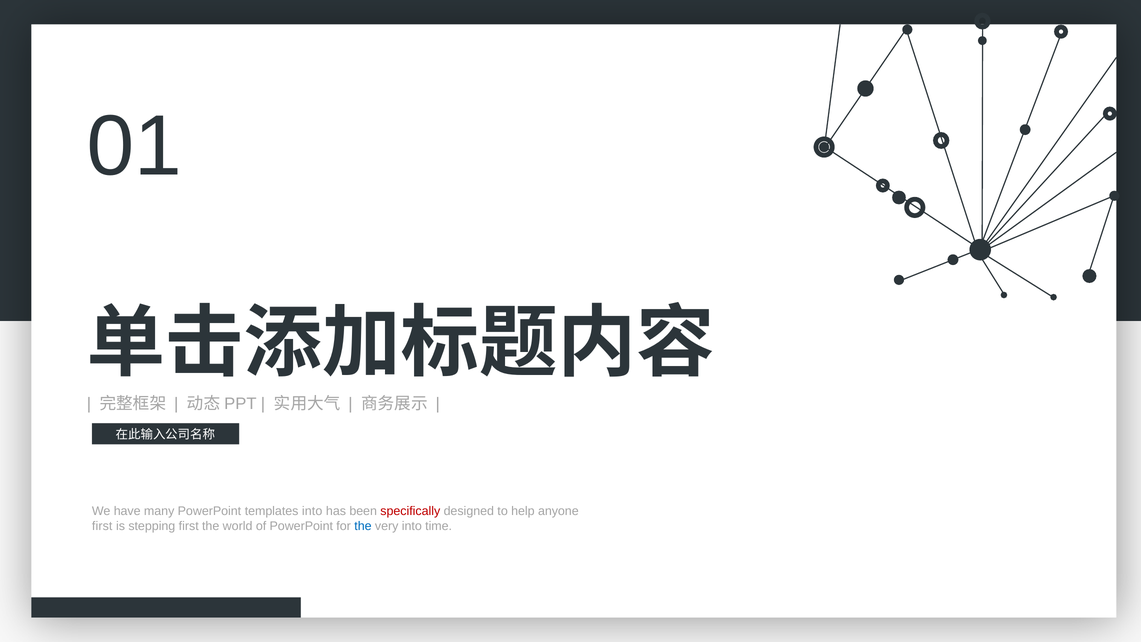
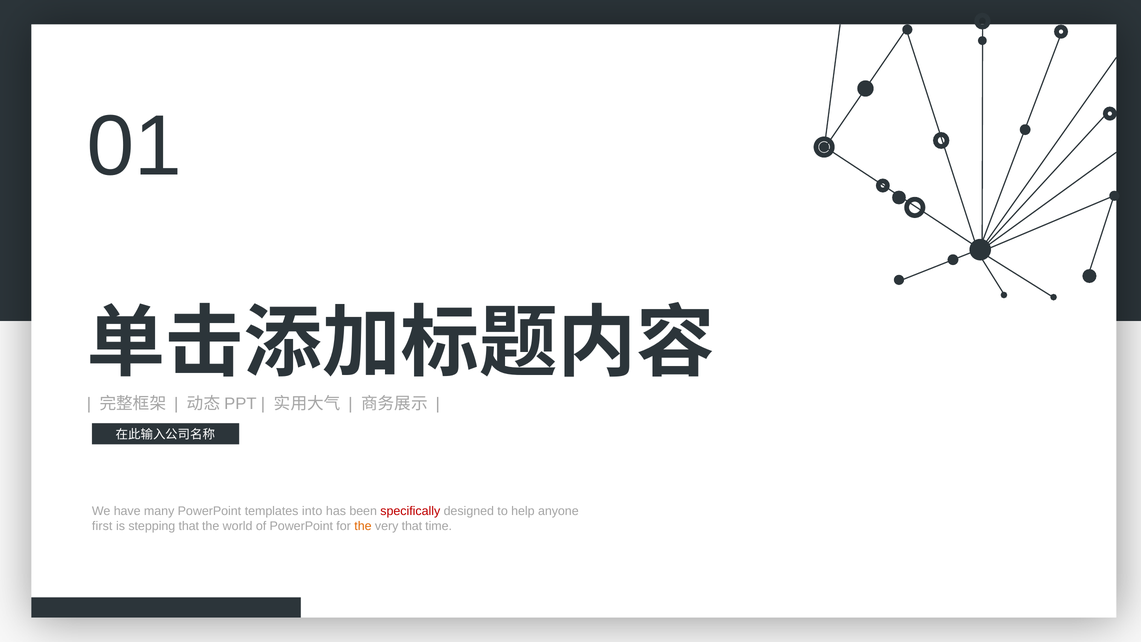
stepping first: first -> that
the at (363, 526) colour: blue -> orange
very into: into -> that
